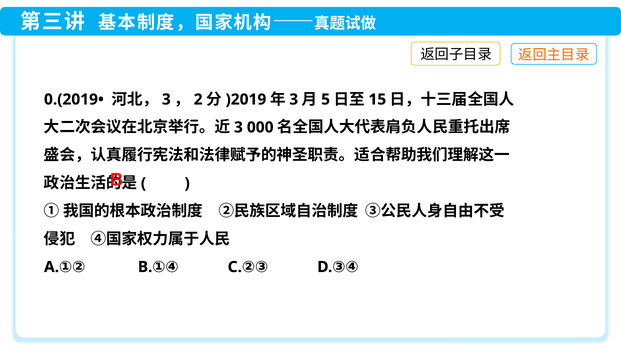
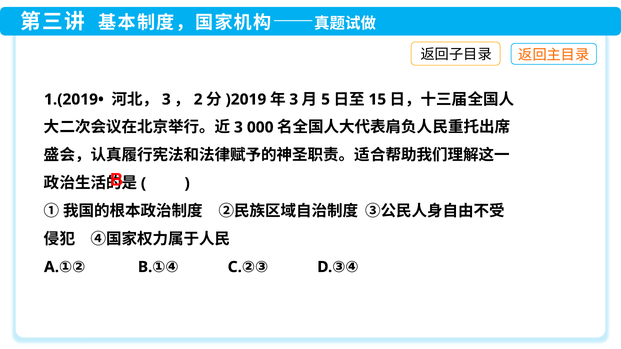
0.(2019•: 0.(2019• -> 1.(2019•
